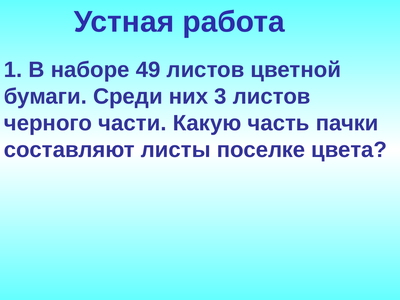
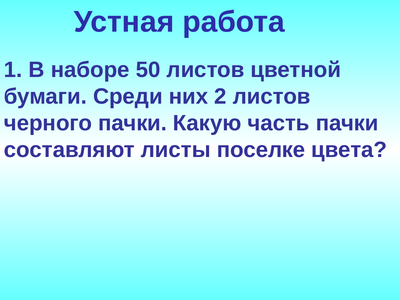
49: 49 -> 50
3: 3 -> 2
черного части: части -> пачки
